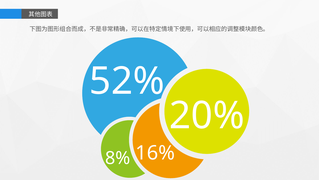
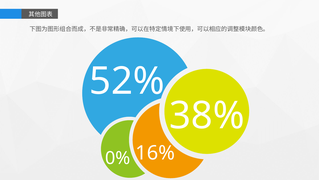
20%: 20% -> 38%
8%: 8% -> 0%
